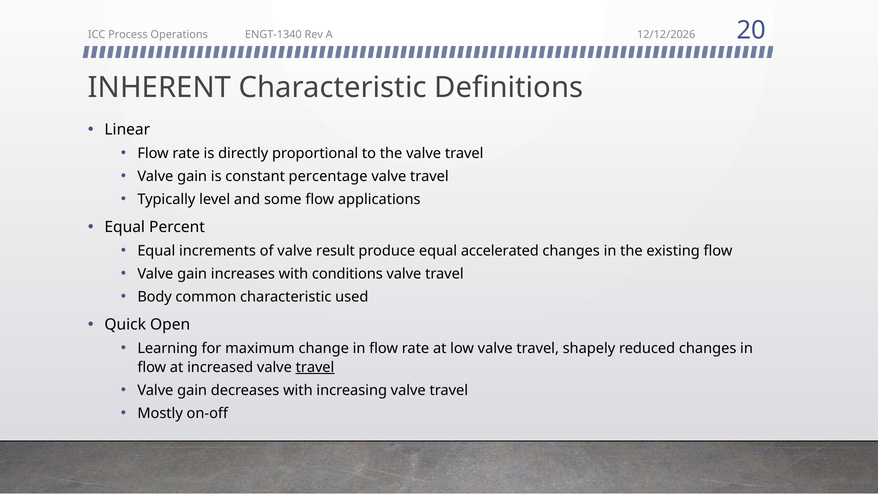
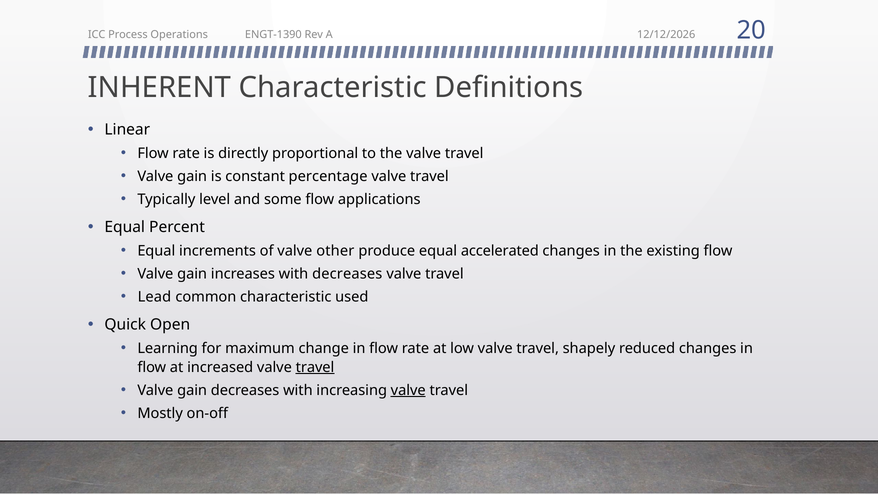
ENGT-1340: ENGT-1340 -> ENGT-1390
result: result -> other
with conditions: conditions -> decreases
Body: Body -> Lead
valve at (408, 390) underline: none -> present
